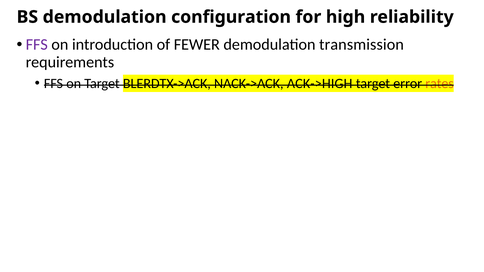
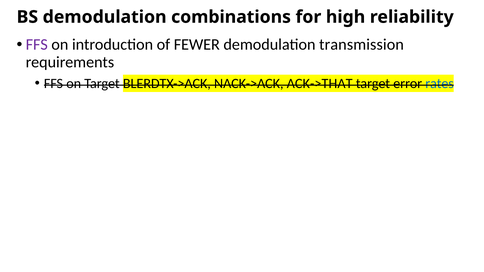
configuration: configuration -> combinations
ACK->HIGH: ACK->HIGH -> ACK->THAT
rates colour: orange -> blue
